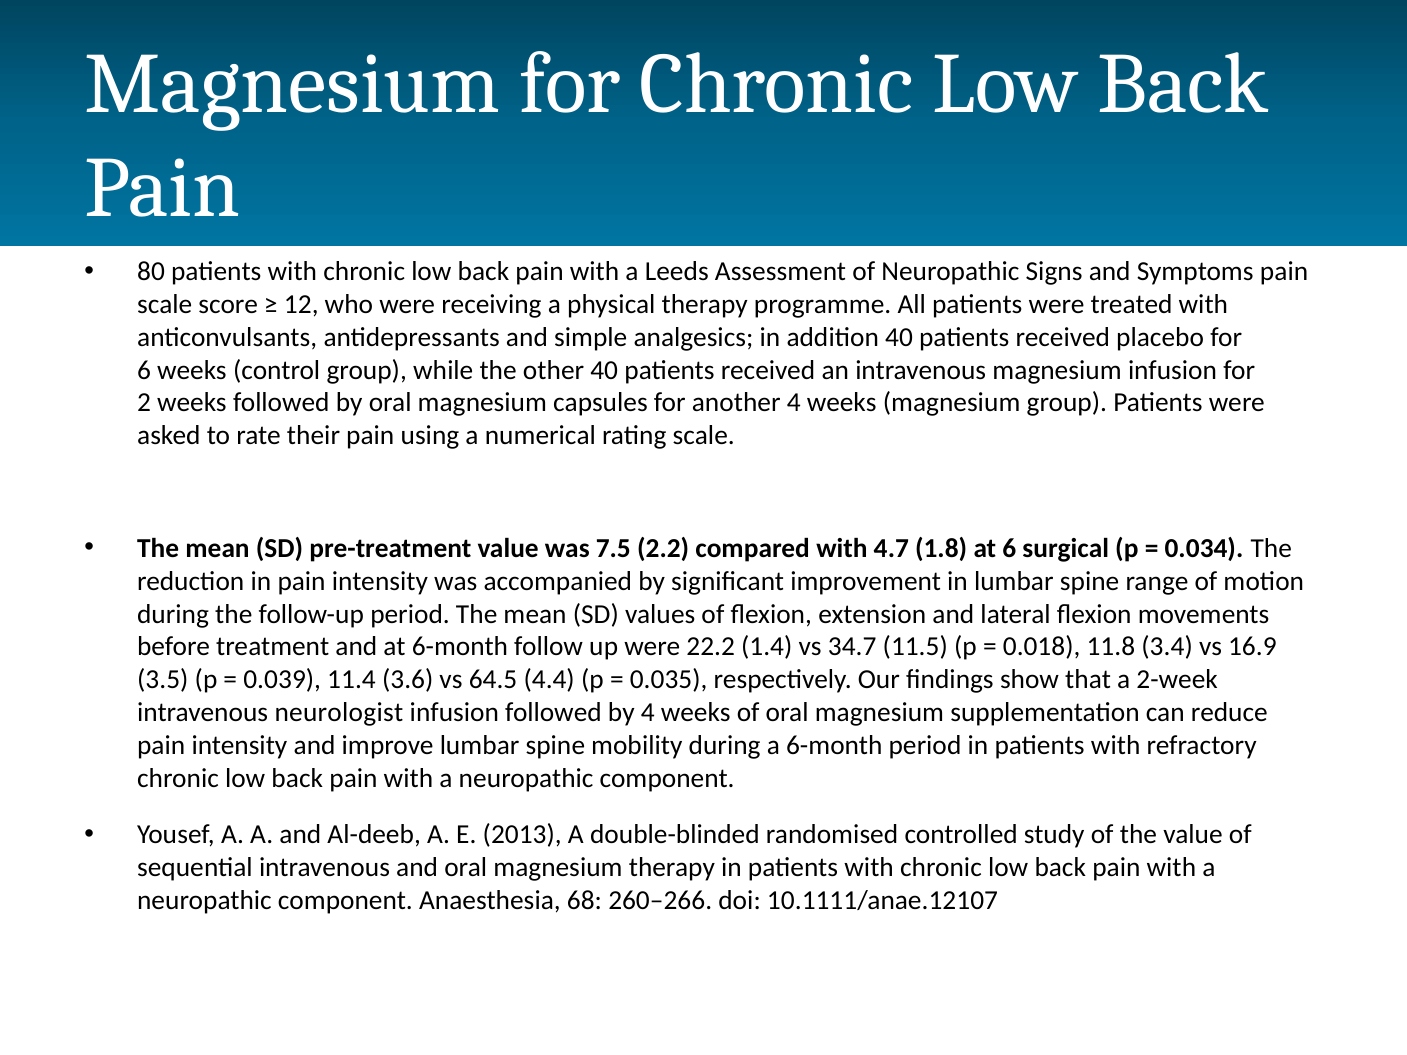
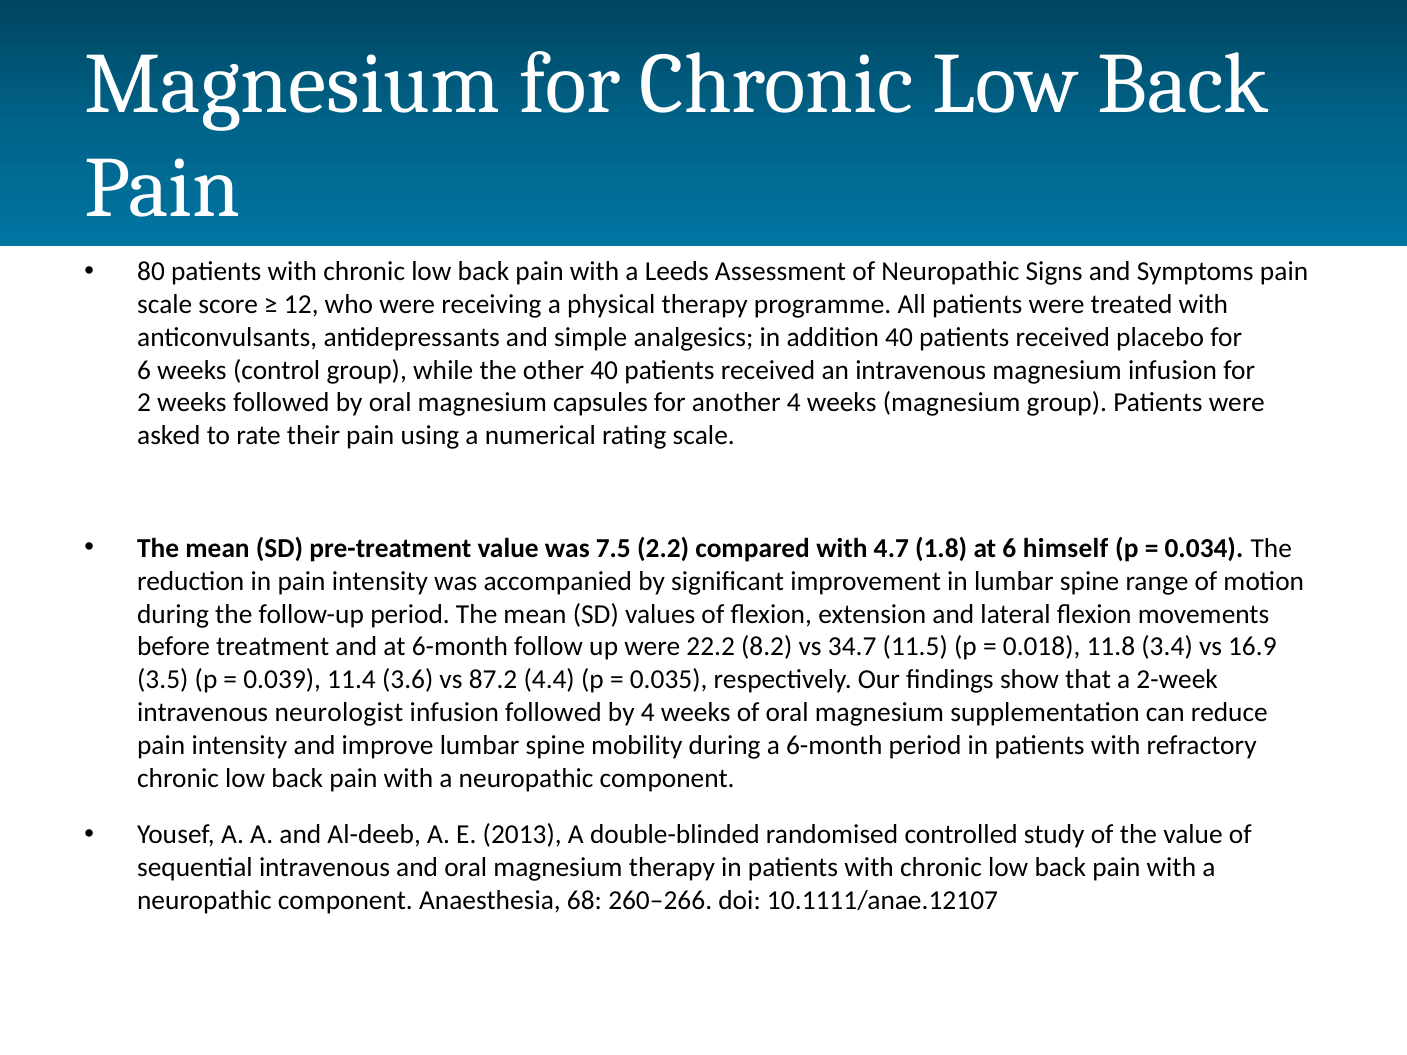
surgical: surgical -> himself
1.4: 1.4 -> 8.2
64.5: 64.5 -> 87.2
